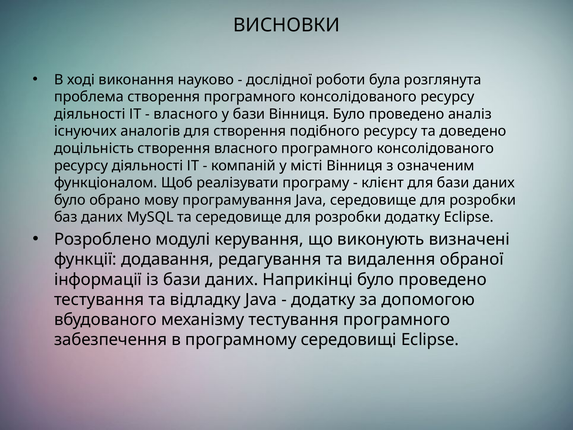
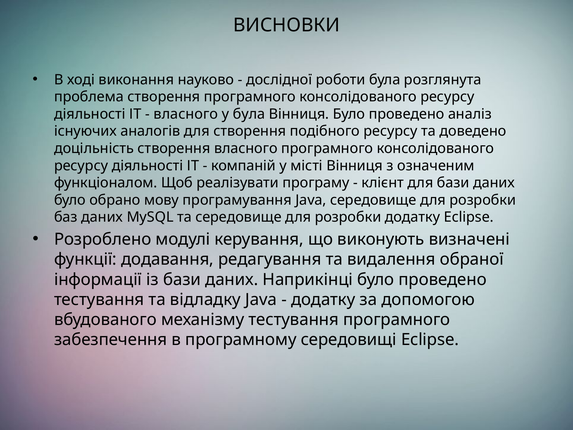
у бази: бази -> була
